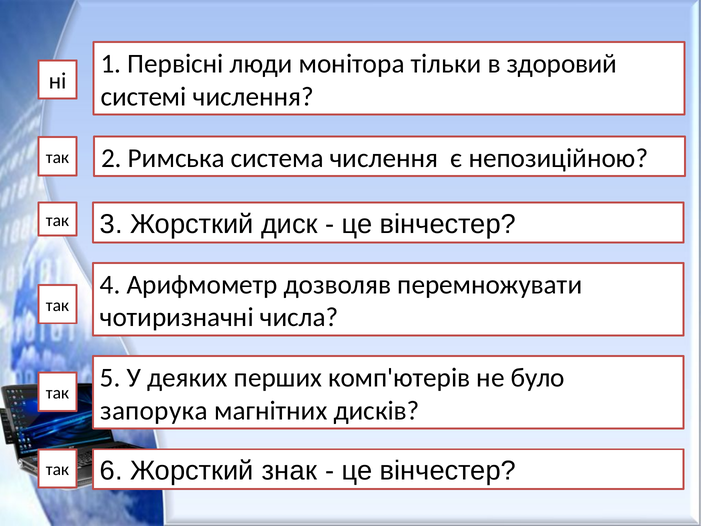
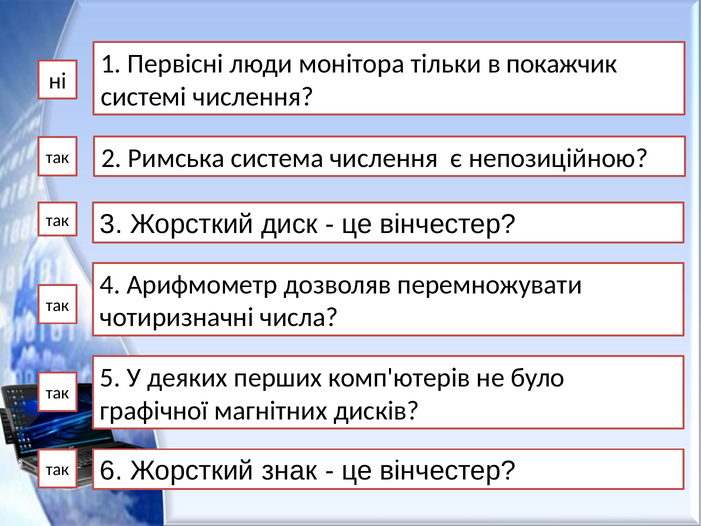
здоровий: здоровий -> покажчик
запорука: запорука -> графічної
